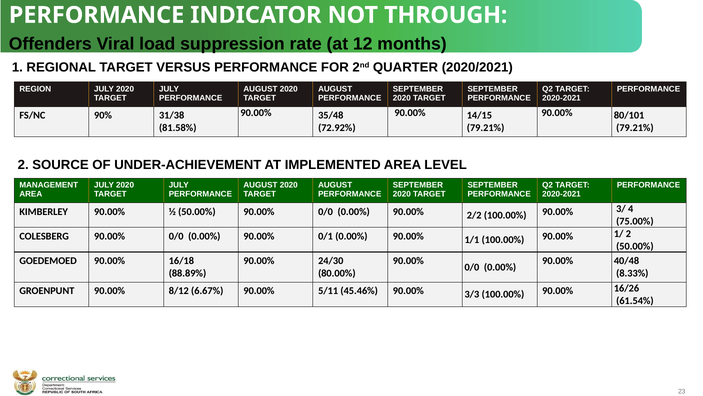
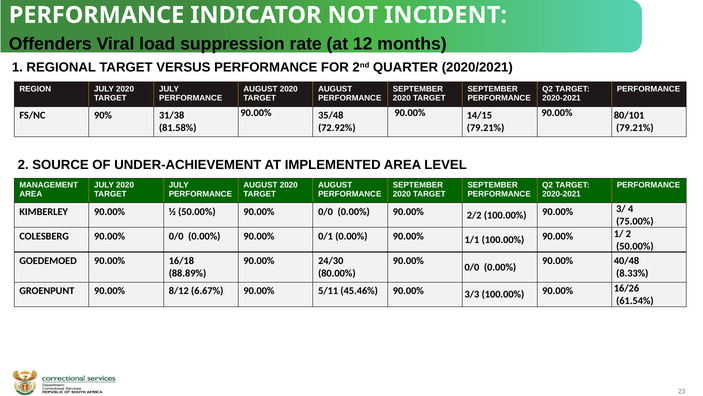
THROUGH: THROUGH -> INCIDENT
